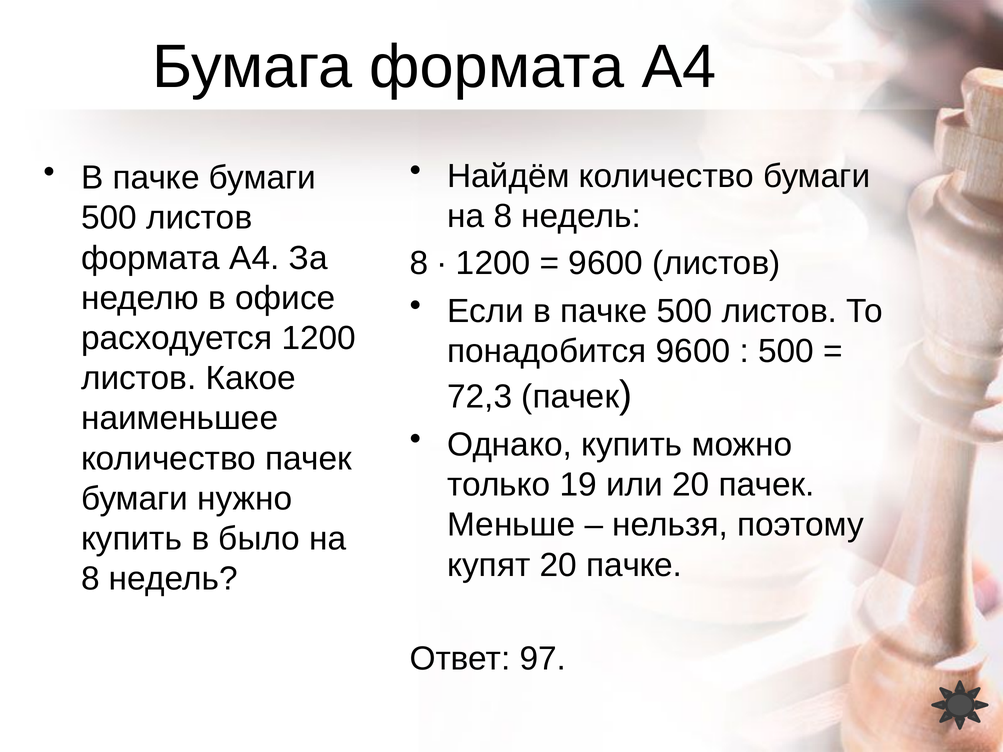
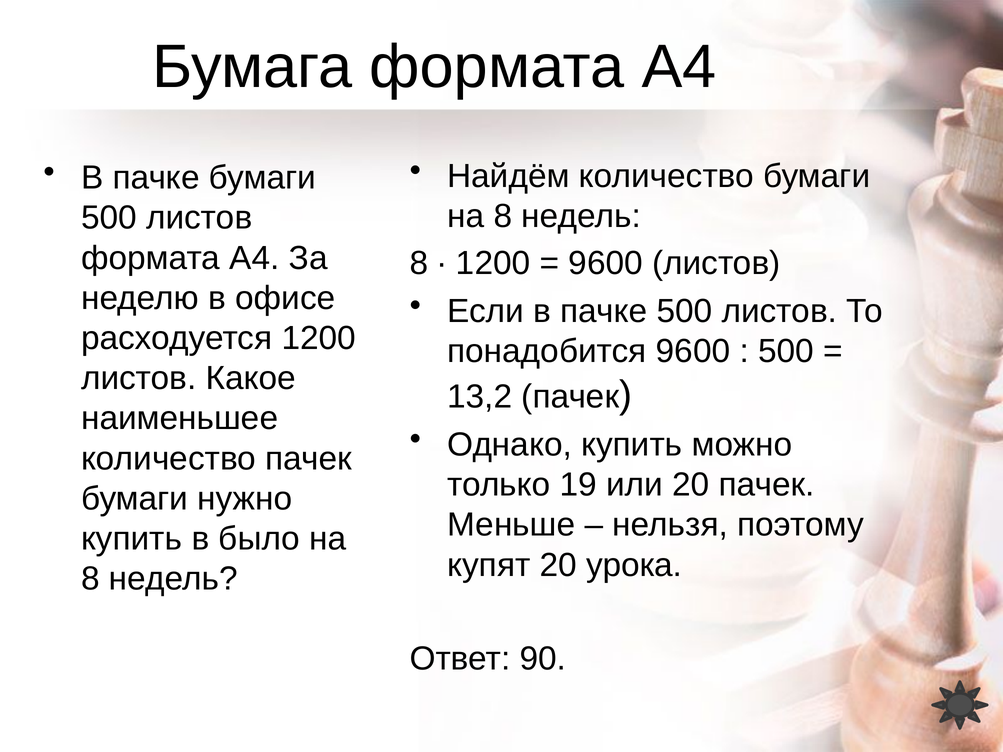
72,3: 72,3 -> 13,2
20 пачке: пачке -> урока
97: 97 -> 90
